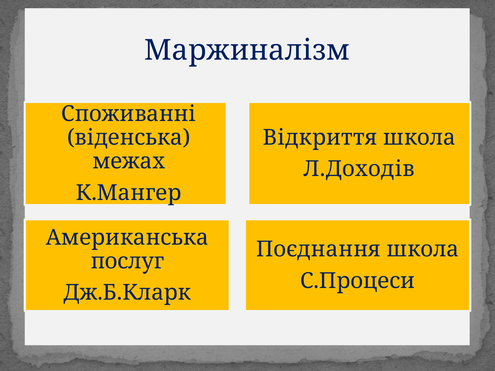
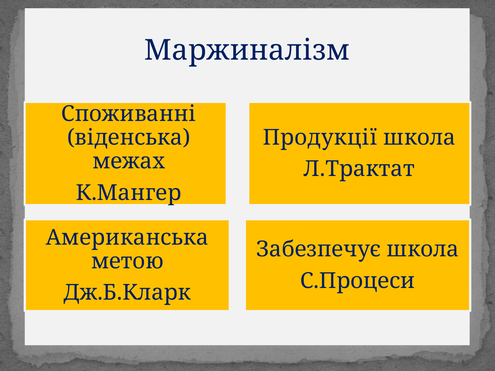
Відкриття: Відкриття -> Продукції
Л.Доходів: Л.Доходів -> Л.Трактат
Поєднання: Поєднання -> Забезпечує
послуг: послуг -> метою
